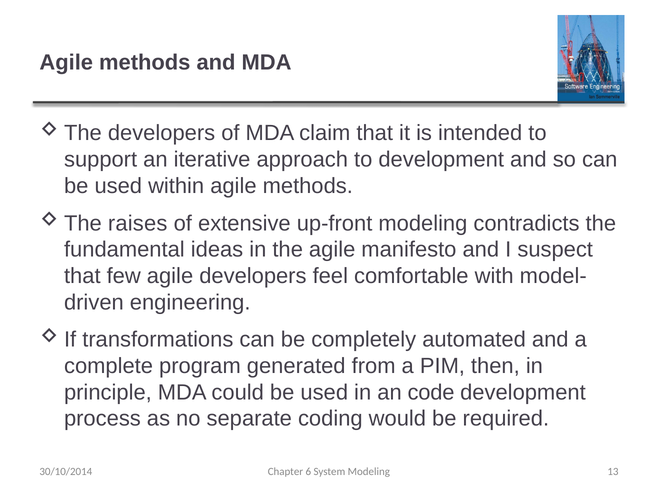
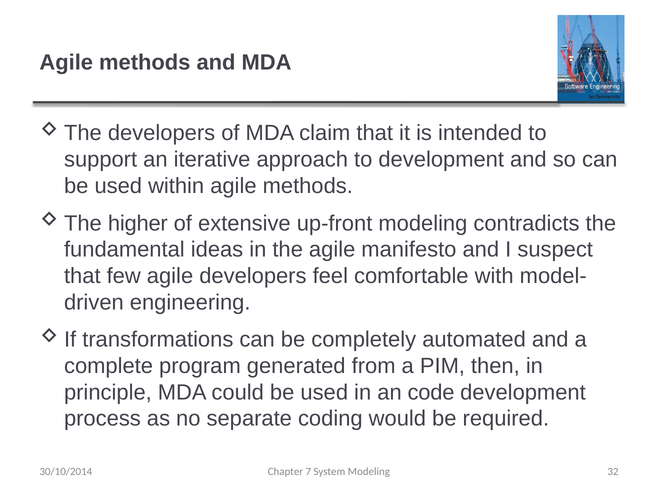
raises: raises -> higher
6: 6 -> 7
13: 13 -> 32
